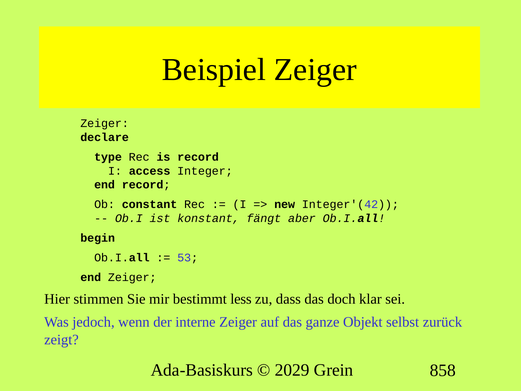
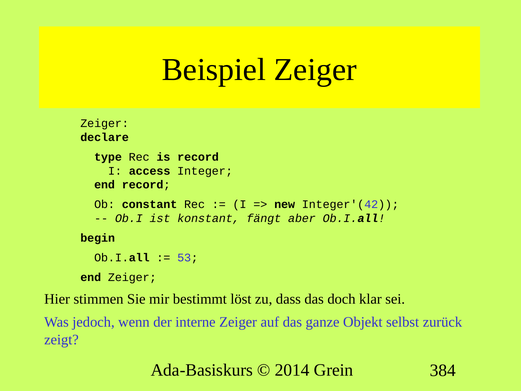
less: less -> löst
2029: 2029 -> 2014
858: 858 -> 384
